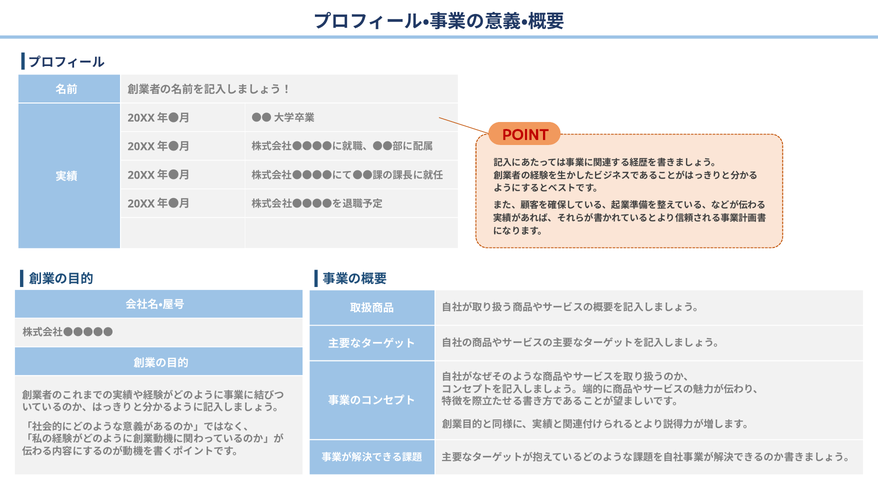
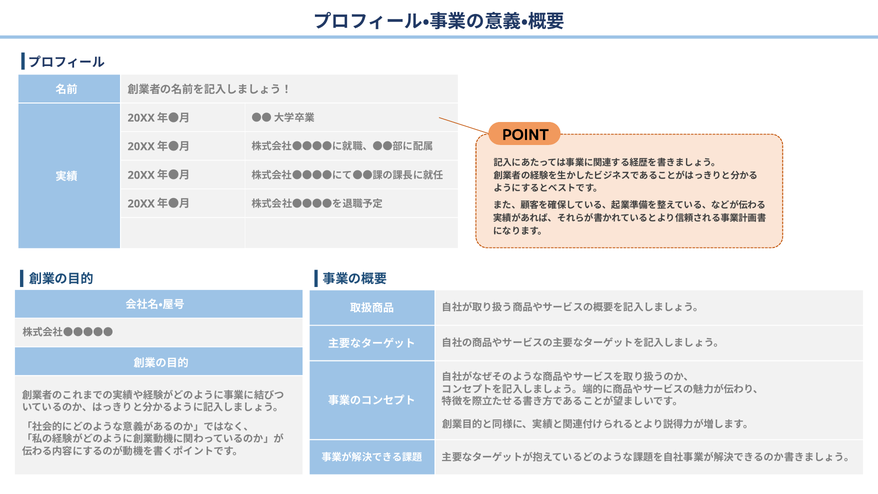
POINT colour: red -> black
